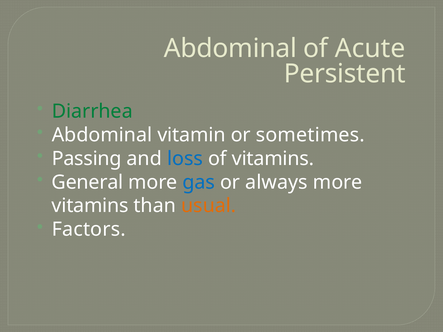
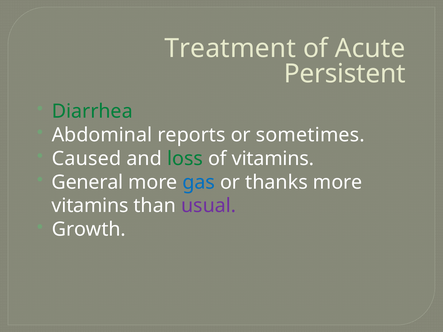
Abdominal at (230, 49): Abdominal -> Treatment
vitamin: vitamin -> reports
Passing: Passing -> Caused
loss colour: blue -> green
always: always -> thanks
usual colour: orange -> purple
Factors: Factors -> Growth
